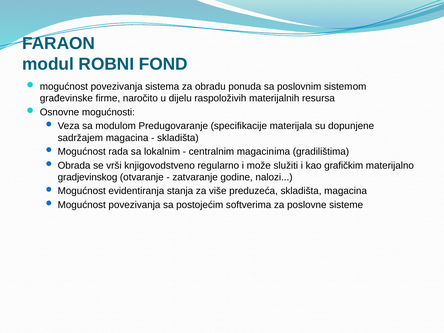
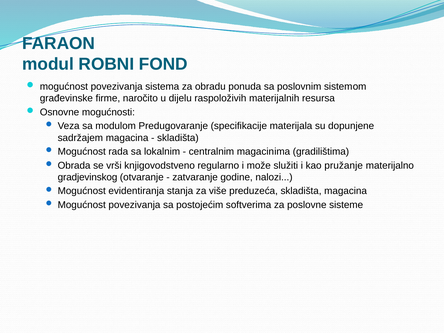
grafičkim: grafičkim -> pružanje
